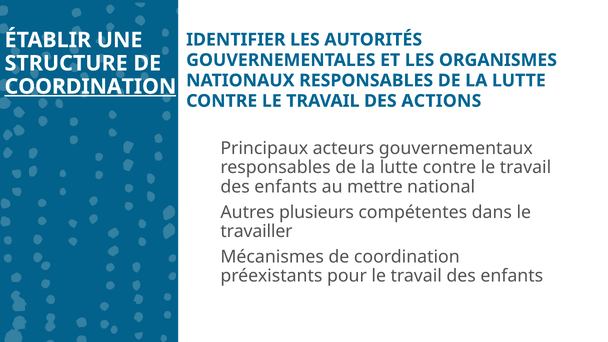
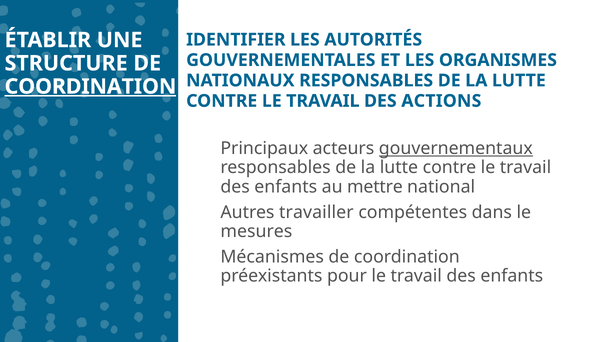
gouvernementaux underline: none -> present
plusieurs: plusieurs -> travailler
travailler: travailler -> mesures
